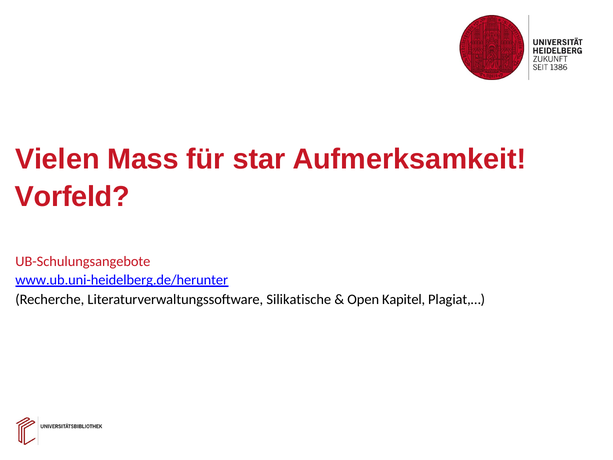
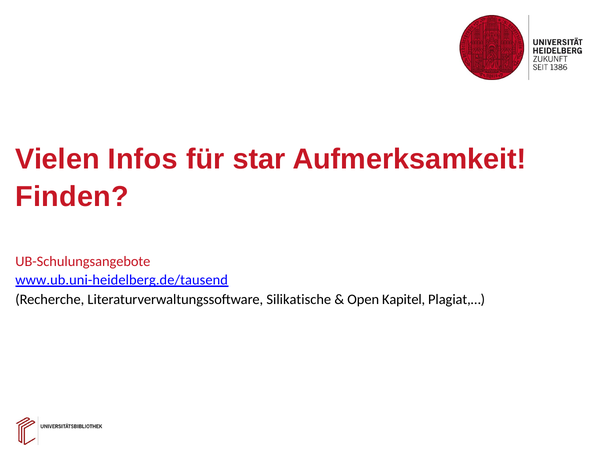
Mass: Mass -> Infos
Vorfeld: Vorfeld -> Finden
www.ub.uni-heidelberg.de/herunter: www.ub.uni-heidelberg.de/herunter -> www.ub.uni-heidelberg.de/tausend
